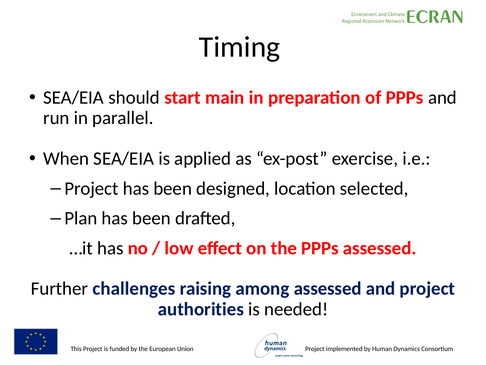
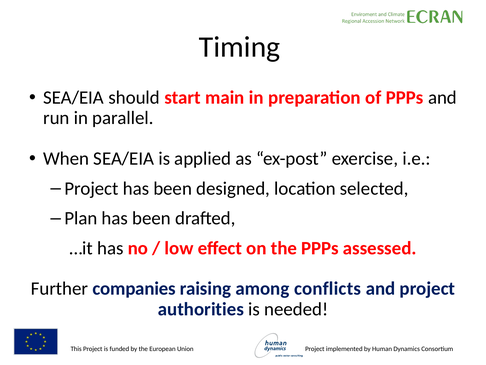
challenges: challenges -> companies
among assessed: assessed -> conflicts
